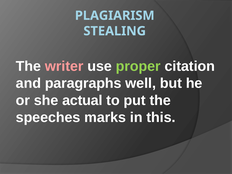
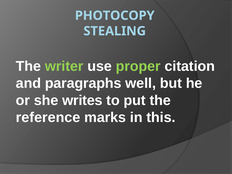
PLAGIARISM: PLAGIARISM -> PHOTOCOPY
writer colour: pink -> light green
actual: actual -> writes
speeches: speeches -> reference
